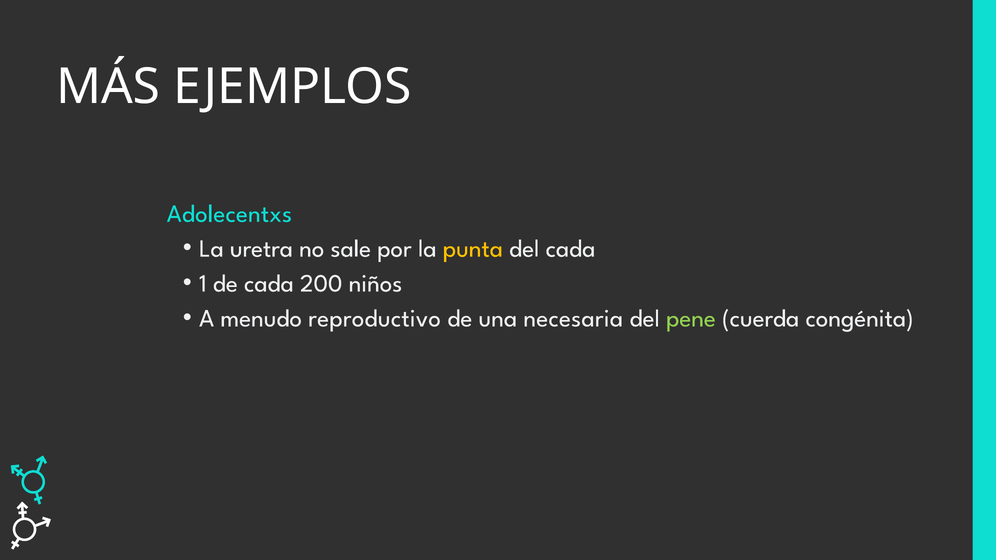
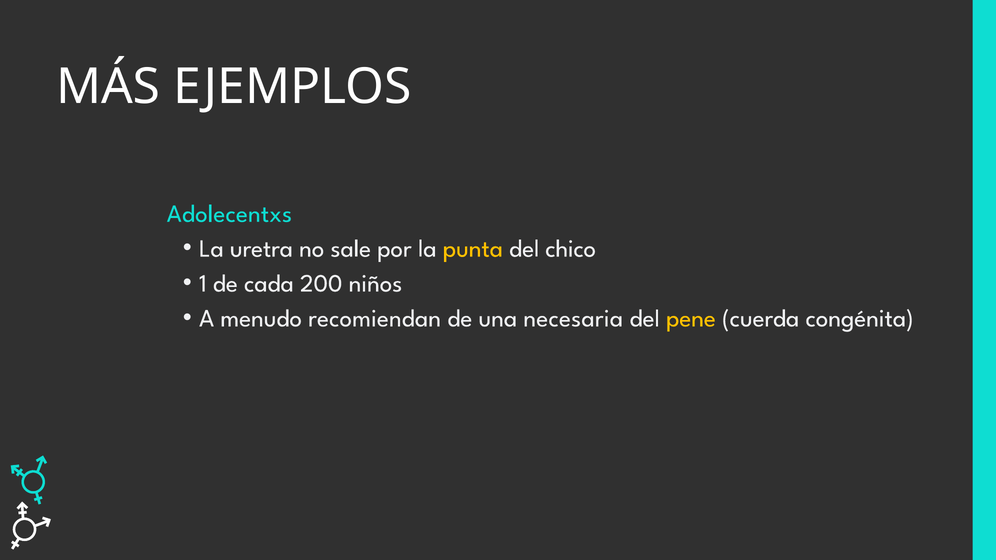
del cada: cada -> chico
reproductivo: reproductivo -> recomiendan
pene colour: light green -> yellow
